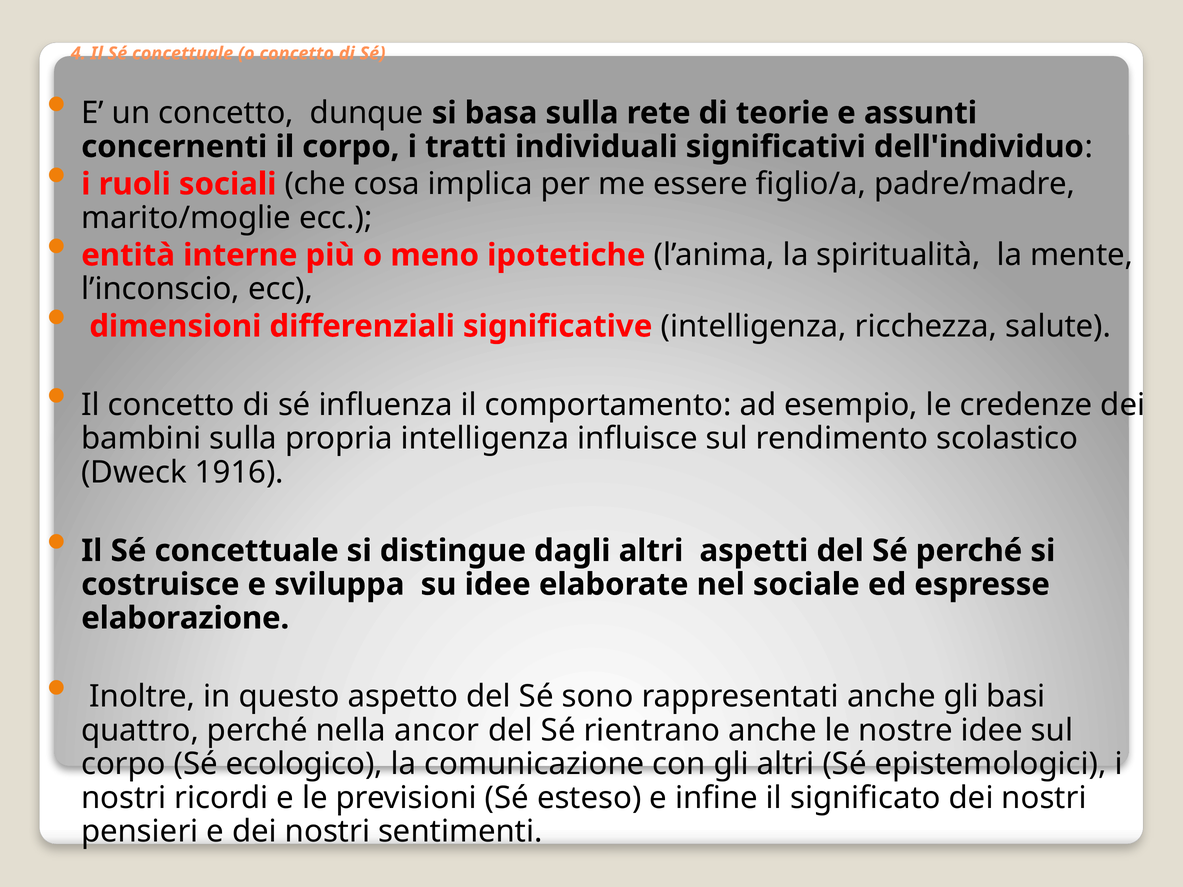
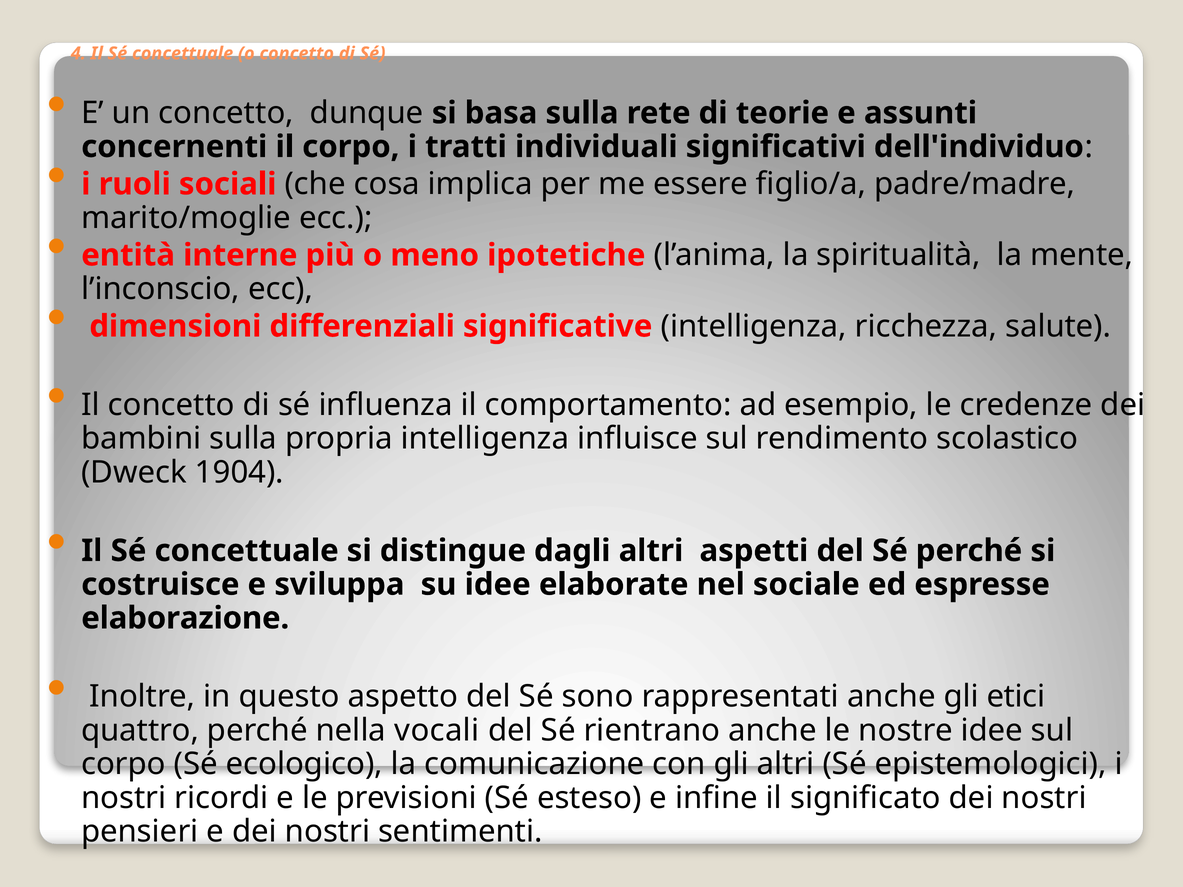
1916: 1916 -> 1904
basi: basi -> etici
ancor: ancor -> vocali
